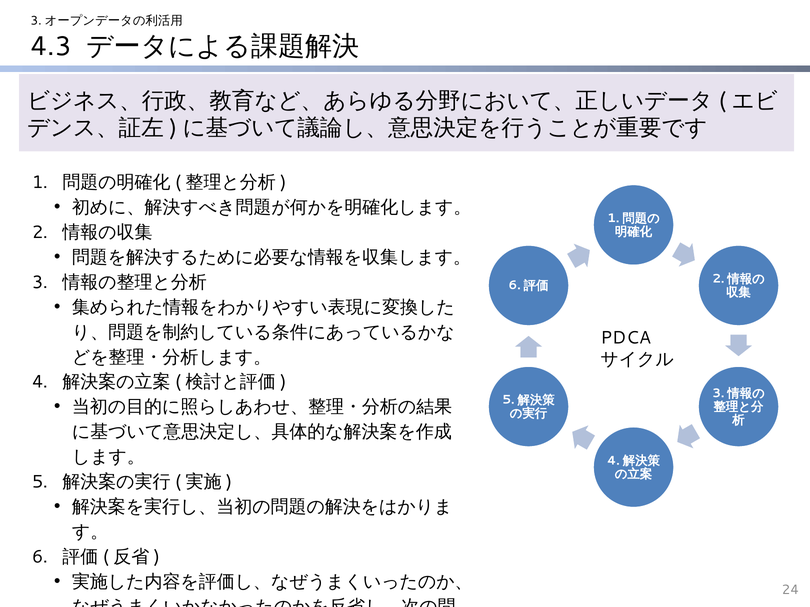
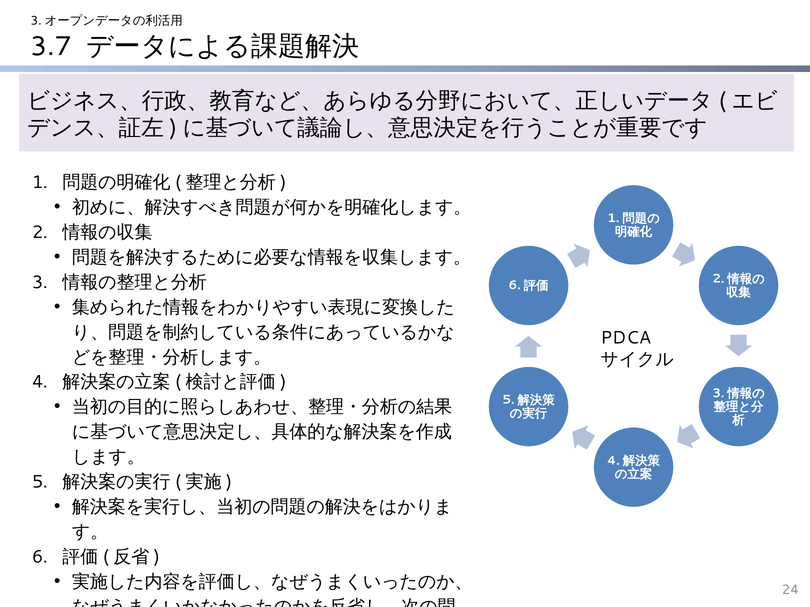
4.3: 4.3 -> 3.7
